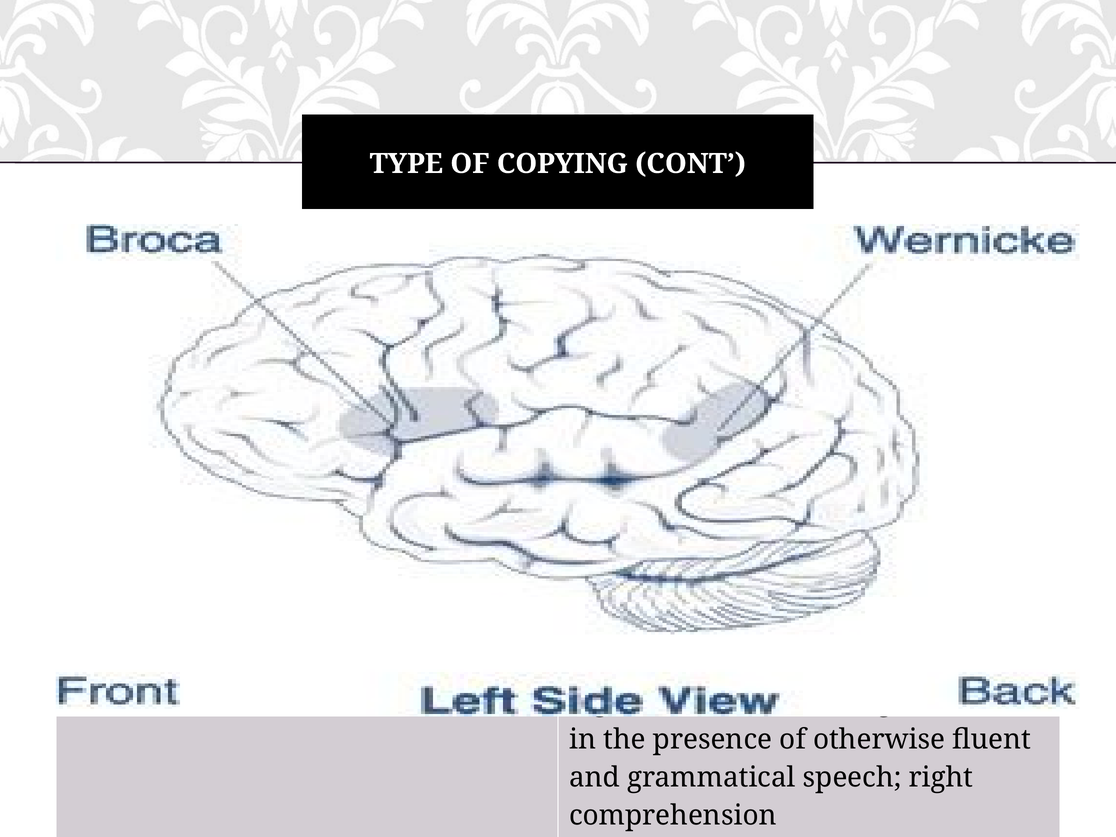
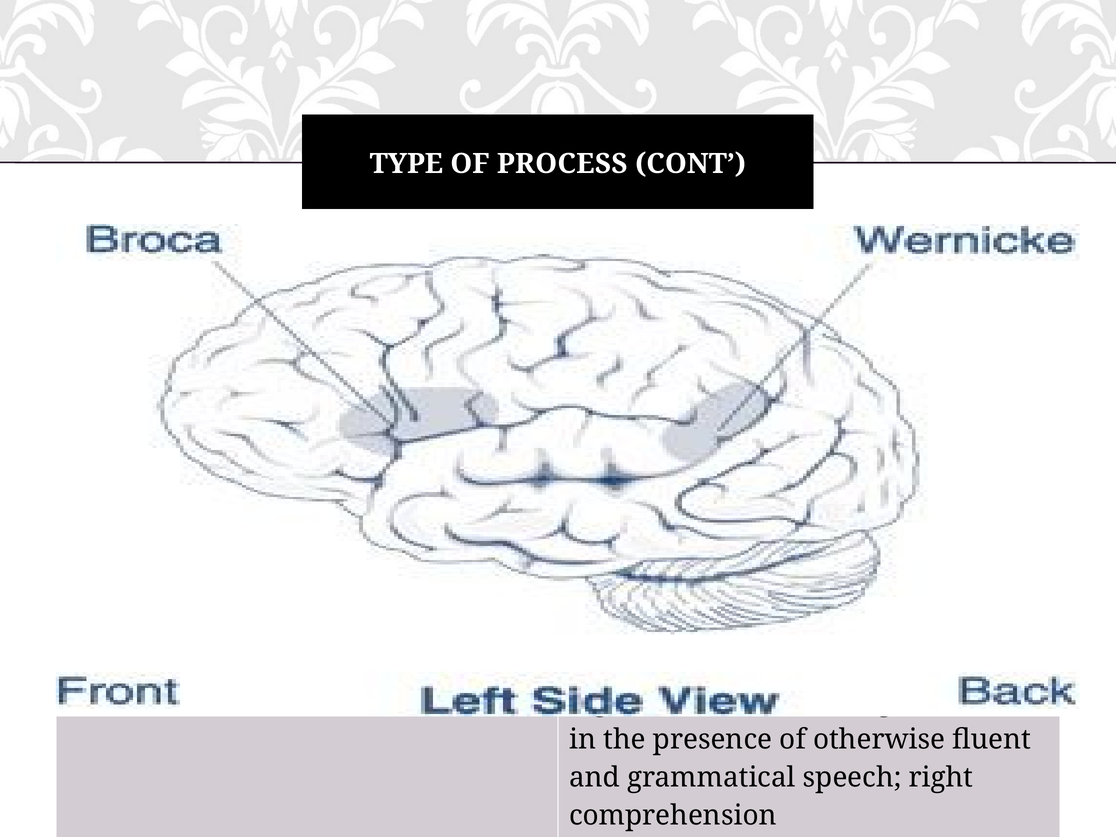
COPYING: COPYING -> PROCESS
